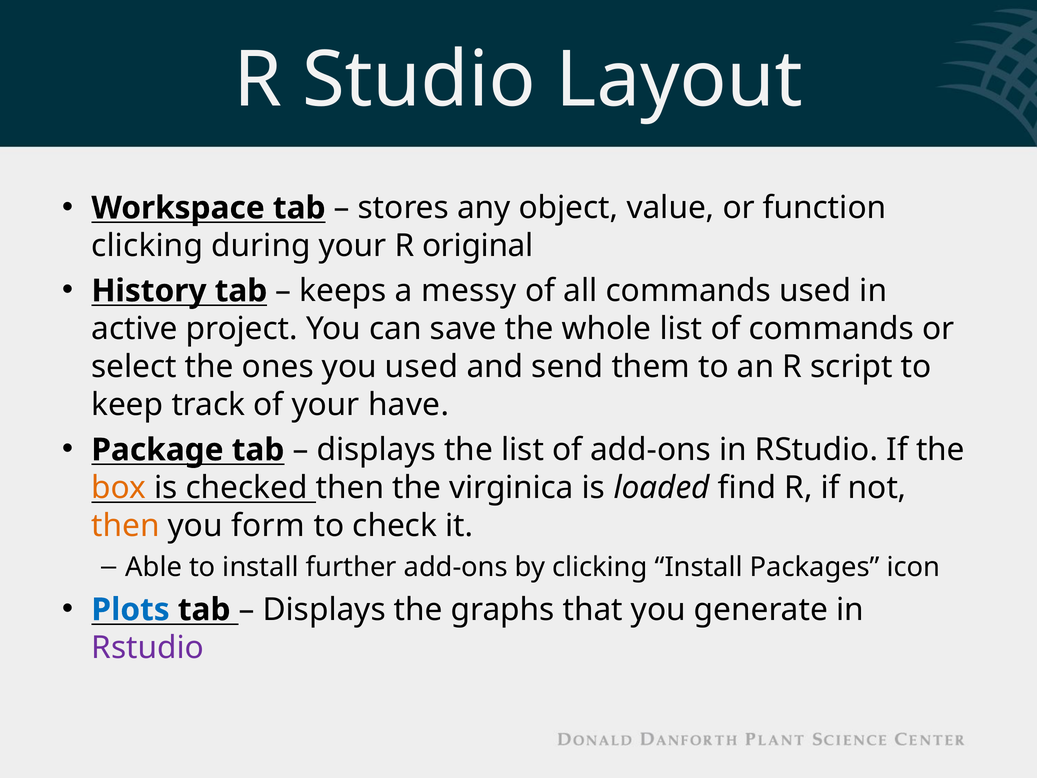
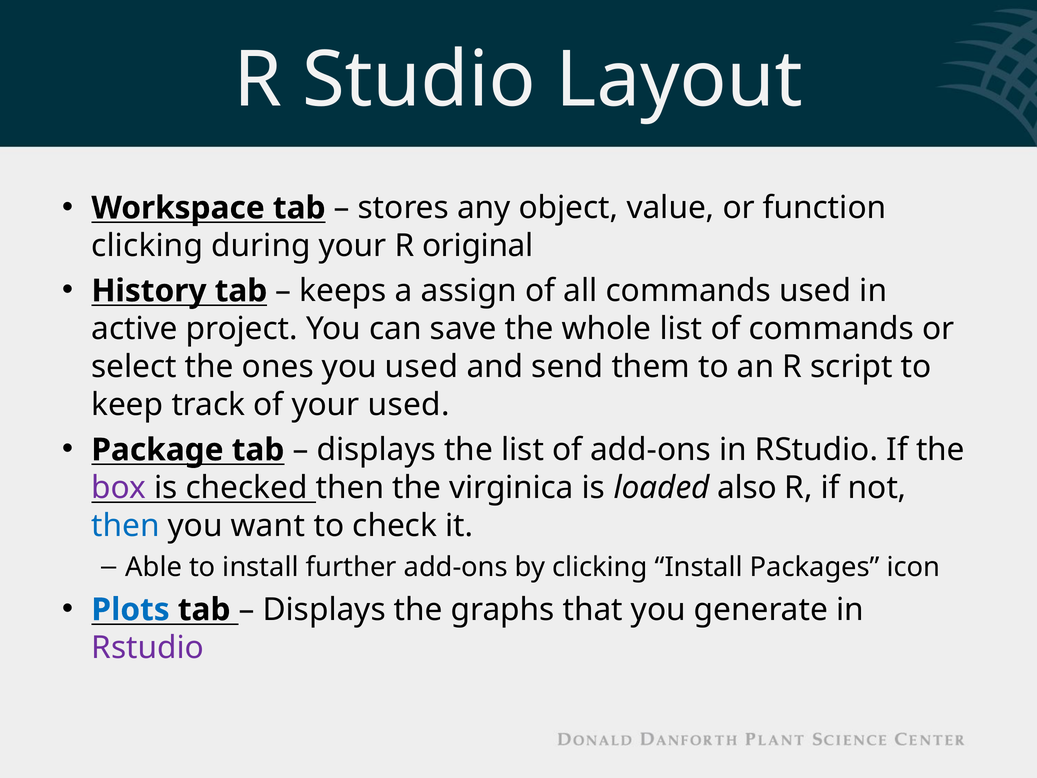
messy: messy -> assign
your have: have -> used
box colour: orange -> purple
find: find -> also
then at (126, 526) colour: orange -> blue
form: form -> want
